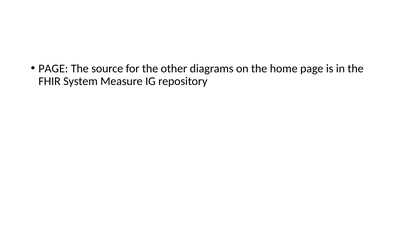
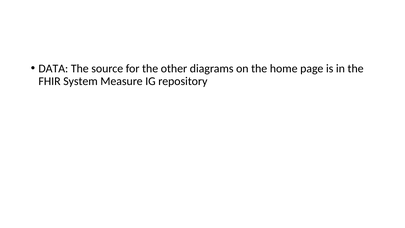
PAGE at (53, 68): PAGE -> DATA
